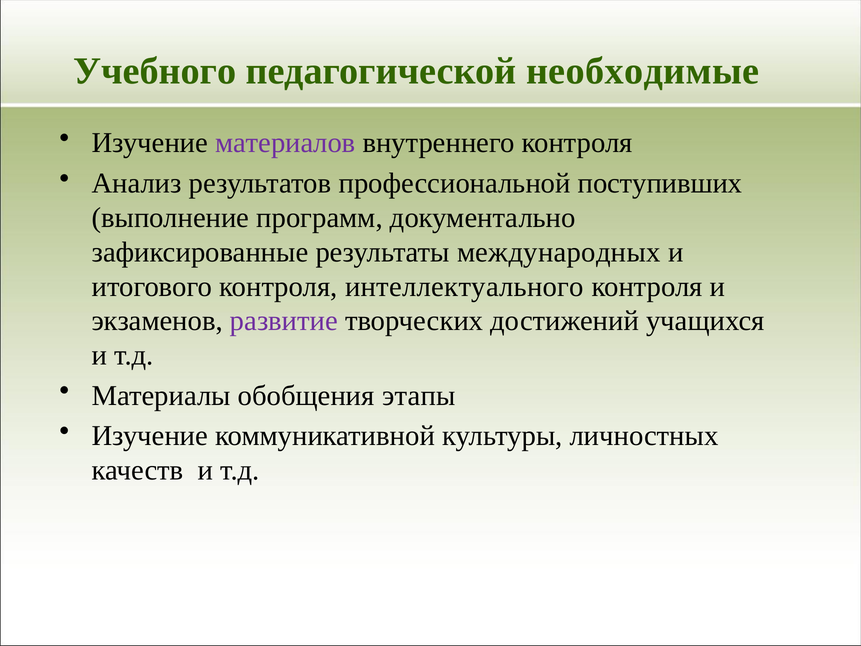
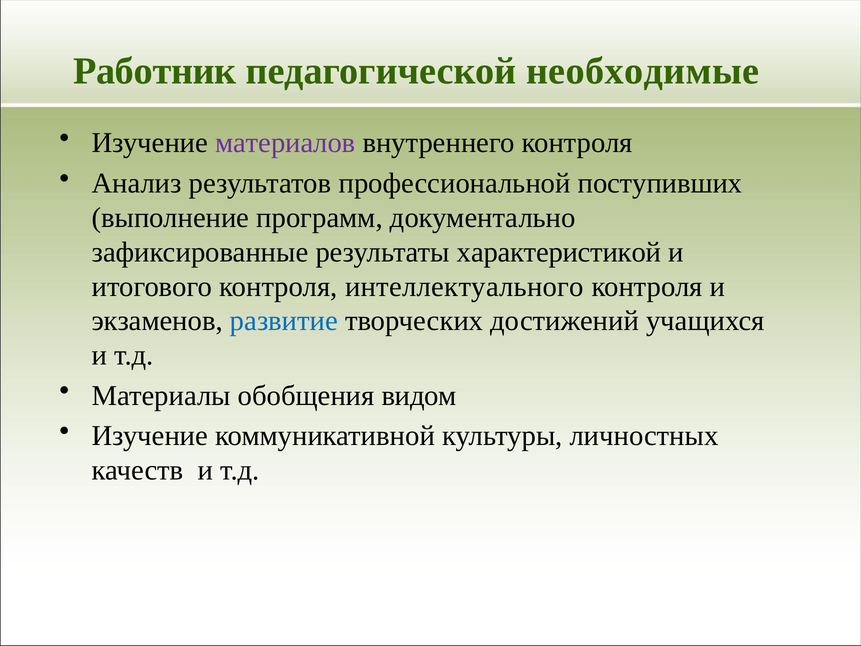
Учебного: Учебного -> Работник
международных: международных -> характеристикой
развитие colour: purple -> blue
этапы: этапы -> видом
